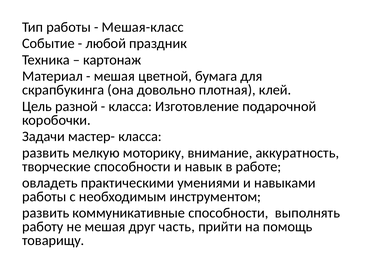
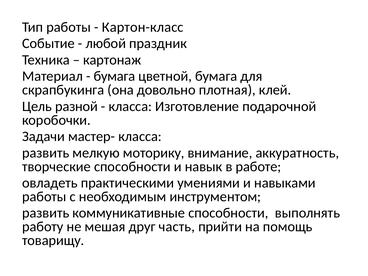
Мешая-класс: Мешая-класс -> Картон-класс
мешая at (114, 76): мешая -> бумага
